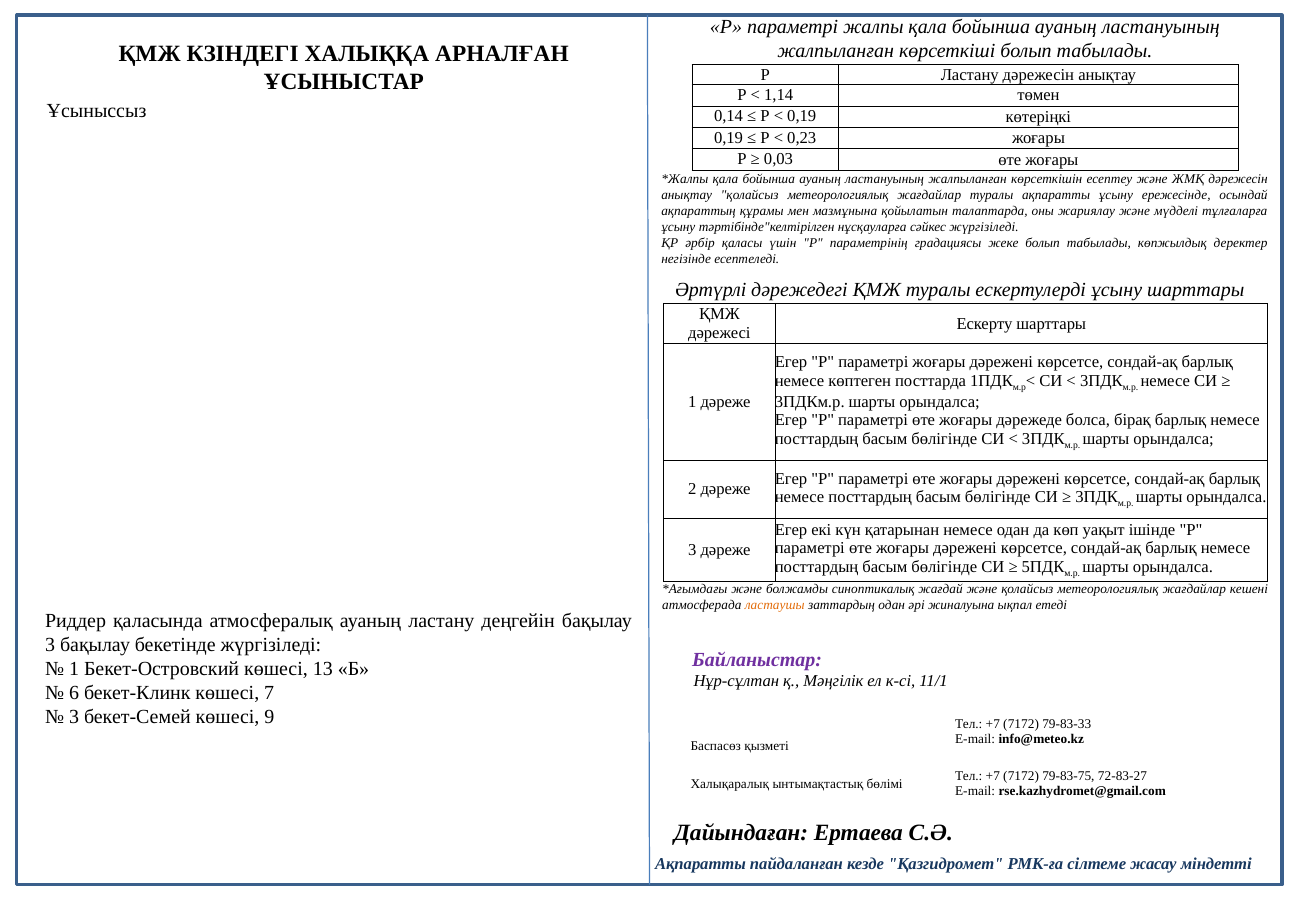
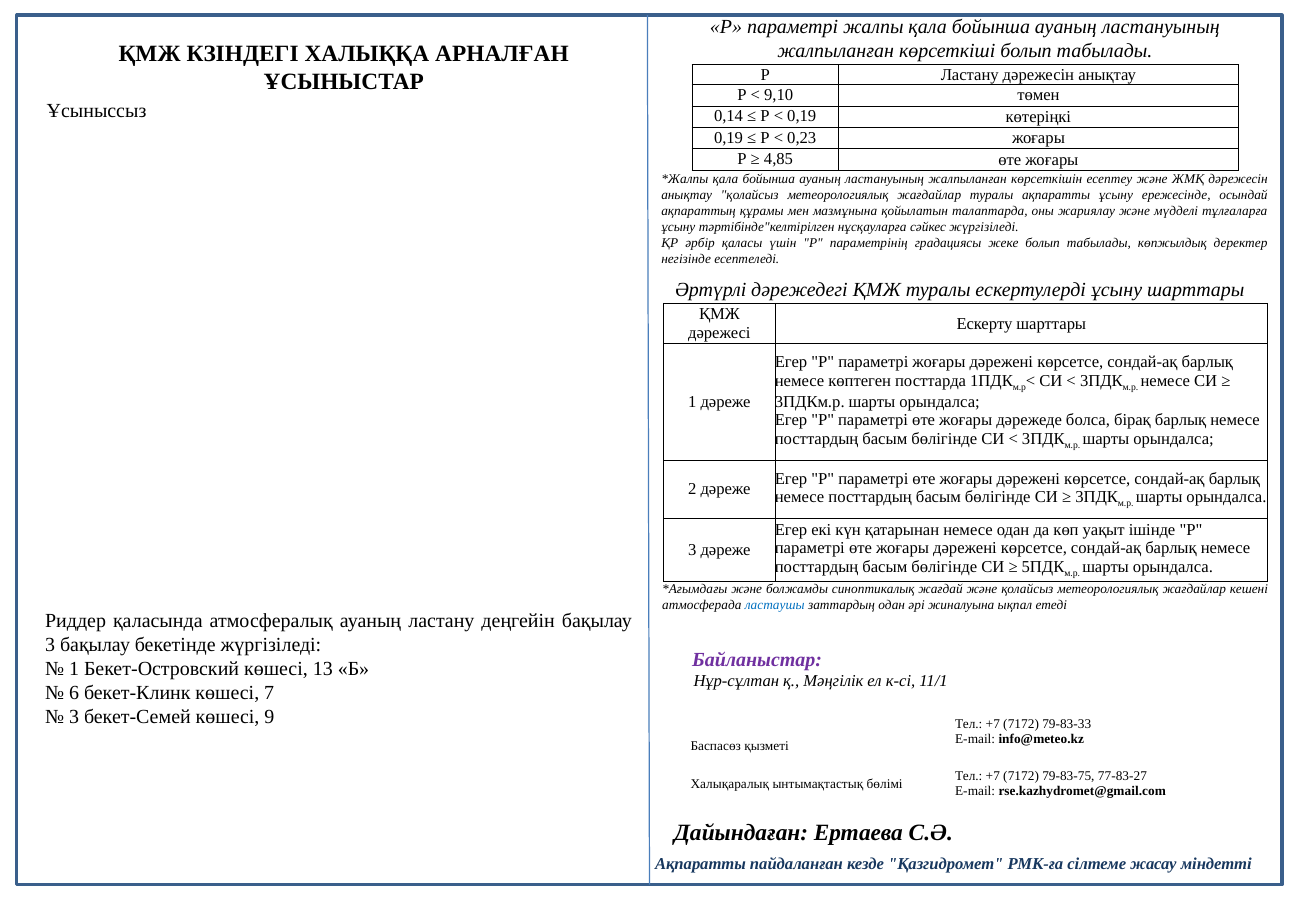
1,14: 1,14 -> 9,10
0,03: 0,03 -> 4,85
ластаушы colour: orange -> blue
72-83-27: 72-83-27 -> 77-83-27
